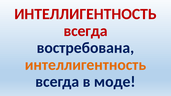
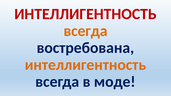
всегда at (86, 31) colour: red -> orange
